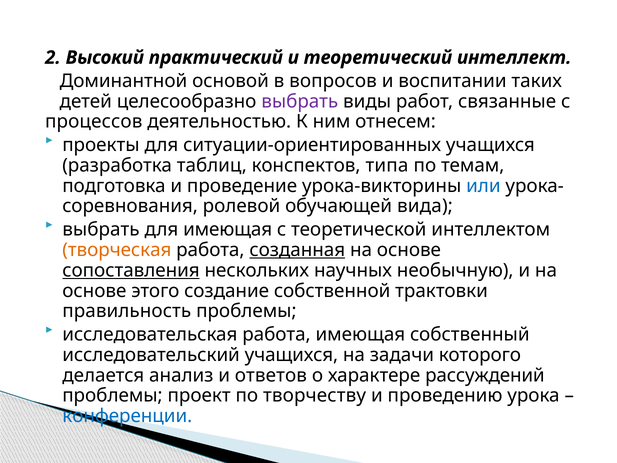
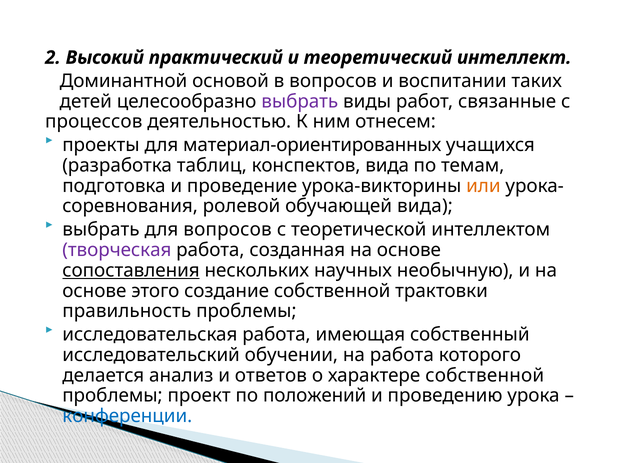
ситуации-ориентированных: ситуации-ориентированных -> материал-ориентированных
конспектов типа: типа -> вида
или colour: blue -> orange
для имеющая: имеющая -> вопросов
творческая colour: orange -> purple
созданная underline: present -> none
исследовательский учащихся: учащихся -> обучении
на задачи: задачи -> работа
характере рассуждений: рассуждений -> собственной
творчеству: творчеству -> положений
